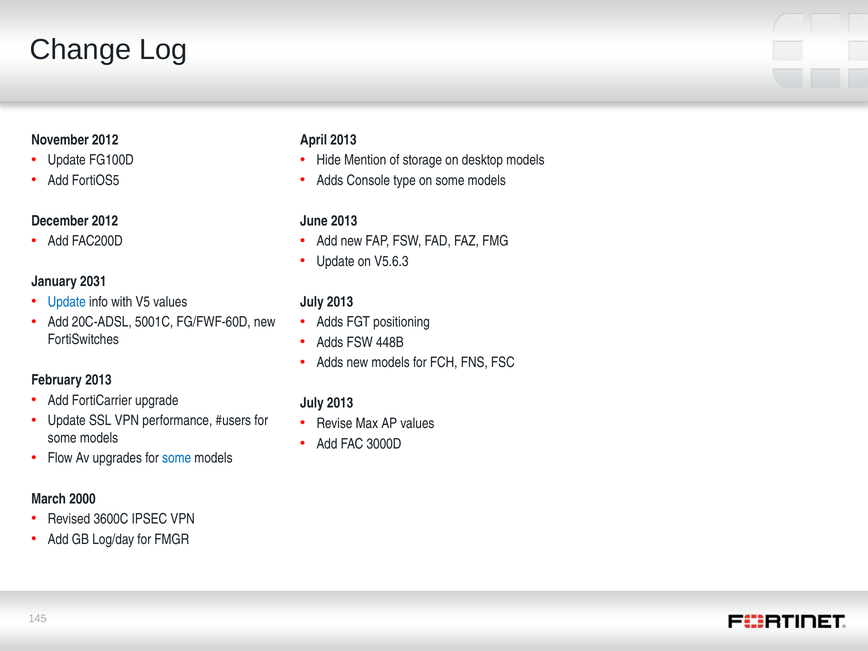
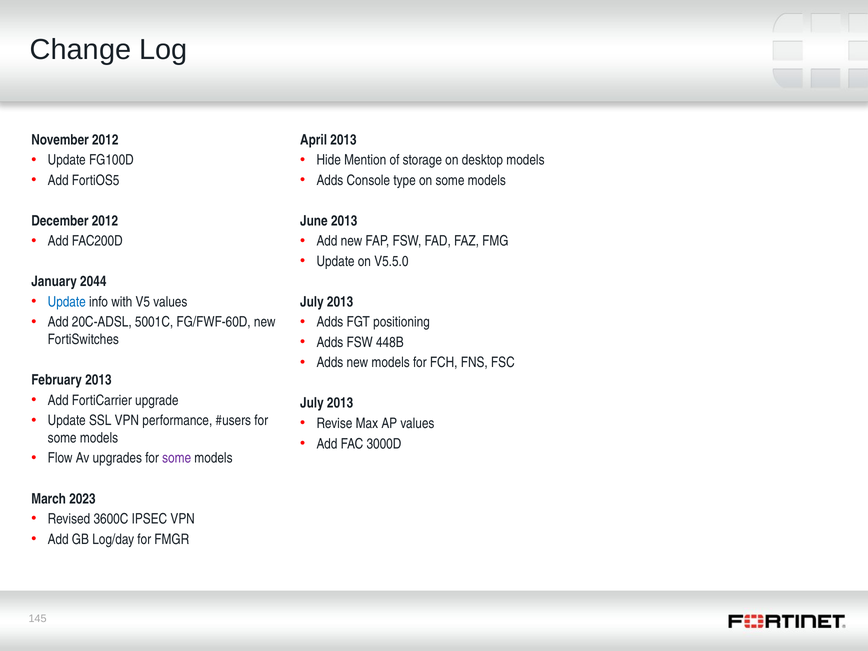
V5.6.3: V5.6.3 -> V5.5.0
2031: 2031 -> 2044
some at (177, 458) colour: blue -> purple
2000: 2000 -> 2023
